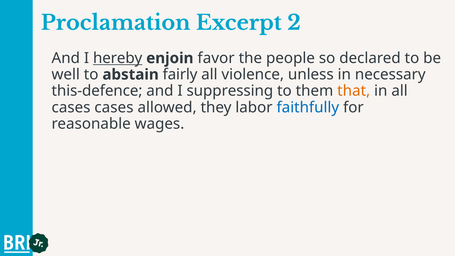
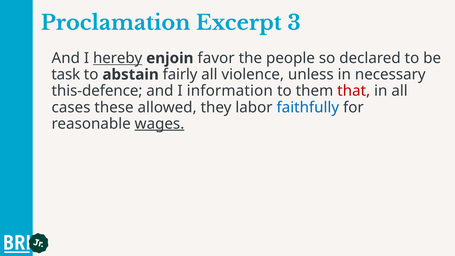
2: 2 -> 3
well: well -> task
suppressing: suppressing -> information
that colour: orange -> red
cases cases: cases -> these
wages underline: none -> present
